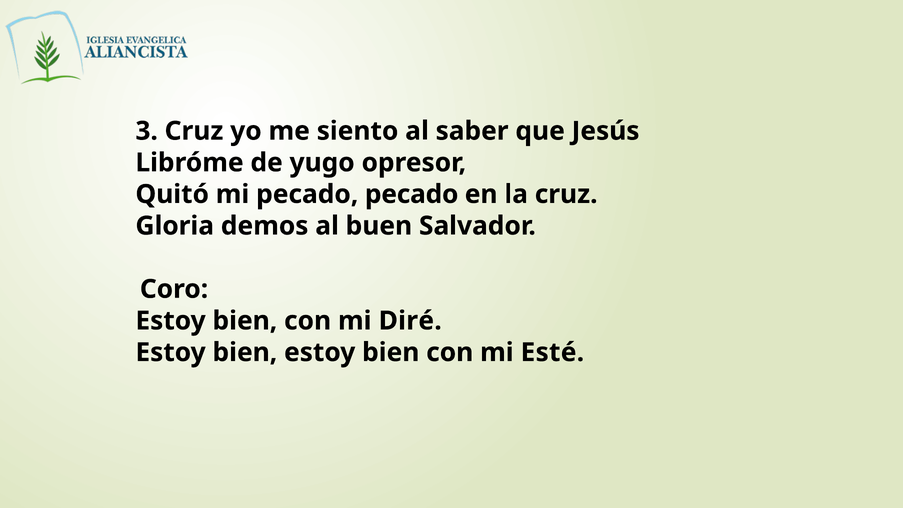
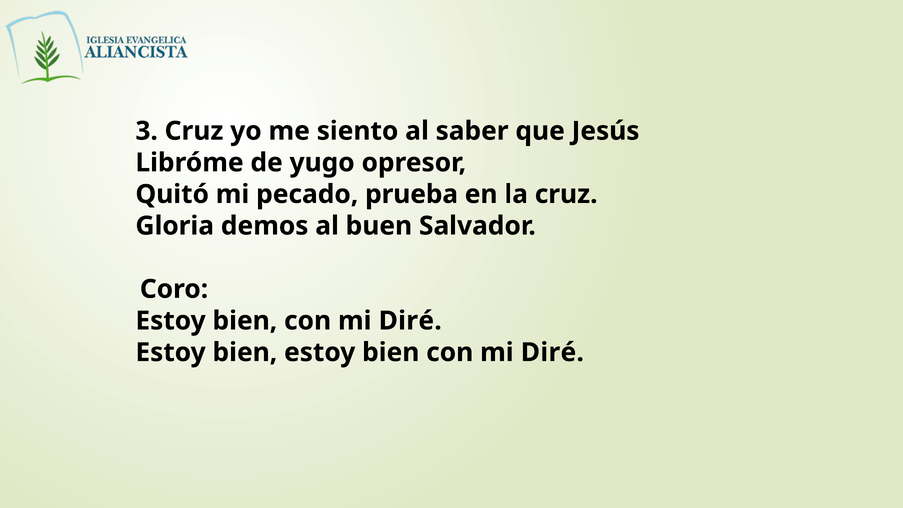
pecado pecado: pecado -> prueba
Esté at (552, 352): Esté -> Diré
